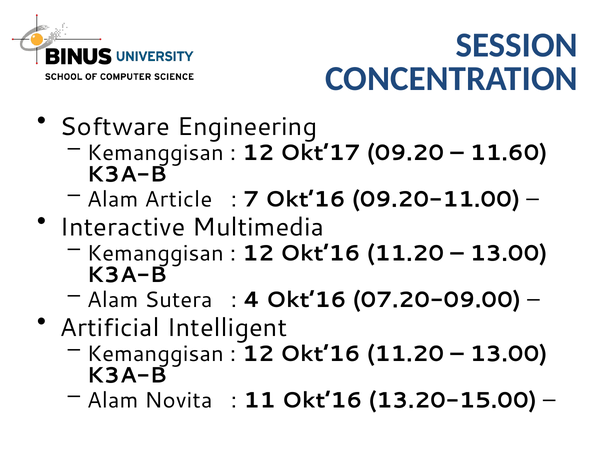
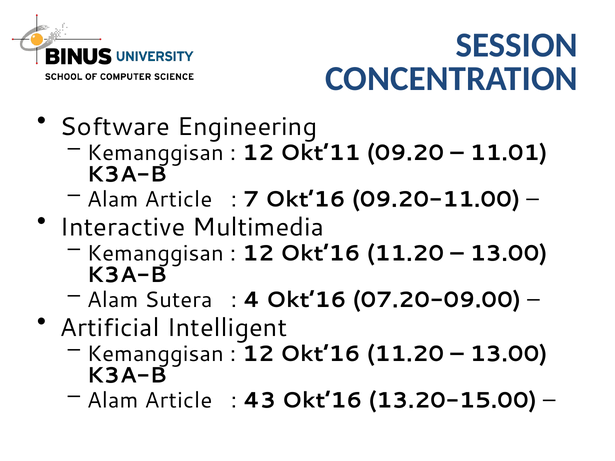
Okt’17: Okt’17 -> Okt’11
11.60: 11.60 -> 11.01
Novita at (178, 401): Novita -> Article
11: 11 -> 43
